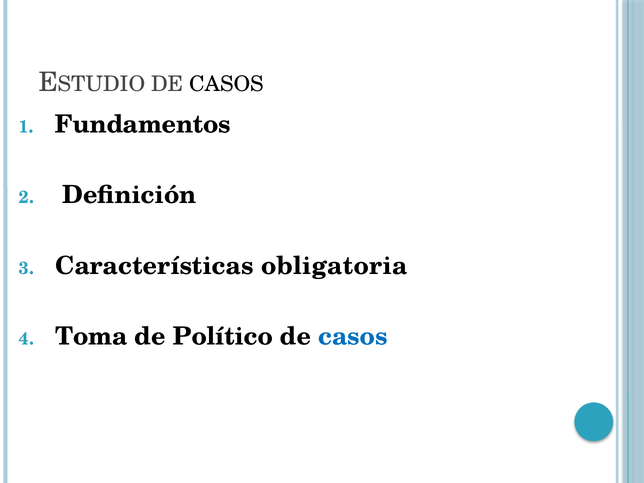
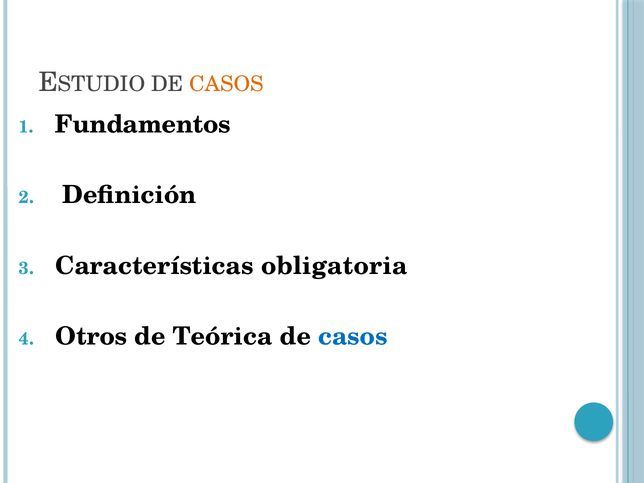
CASOS at (226, 84) colour: black -> orange
Toma: Toma -> Otros
Político: Político -> Teórica
